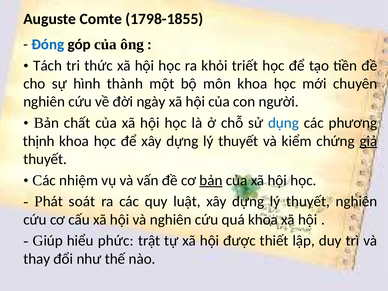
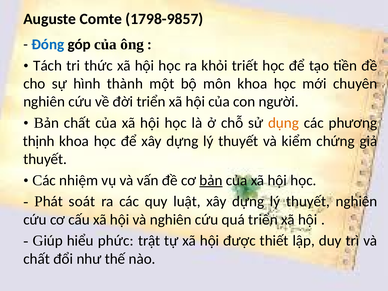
1798-1855: 1798-1855 -> 1798-9857
đời ngày: ngày -> triển
dụng colour: blue -> orange
giả underline: present -> none
quá khoa: khoa -> triển
thay at (37, 259): thay -> chất
